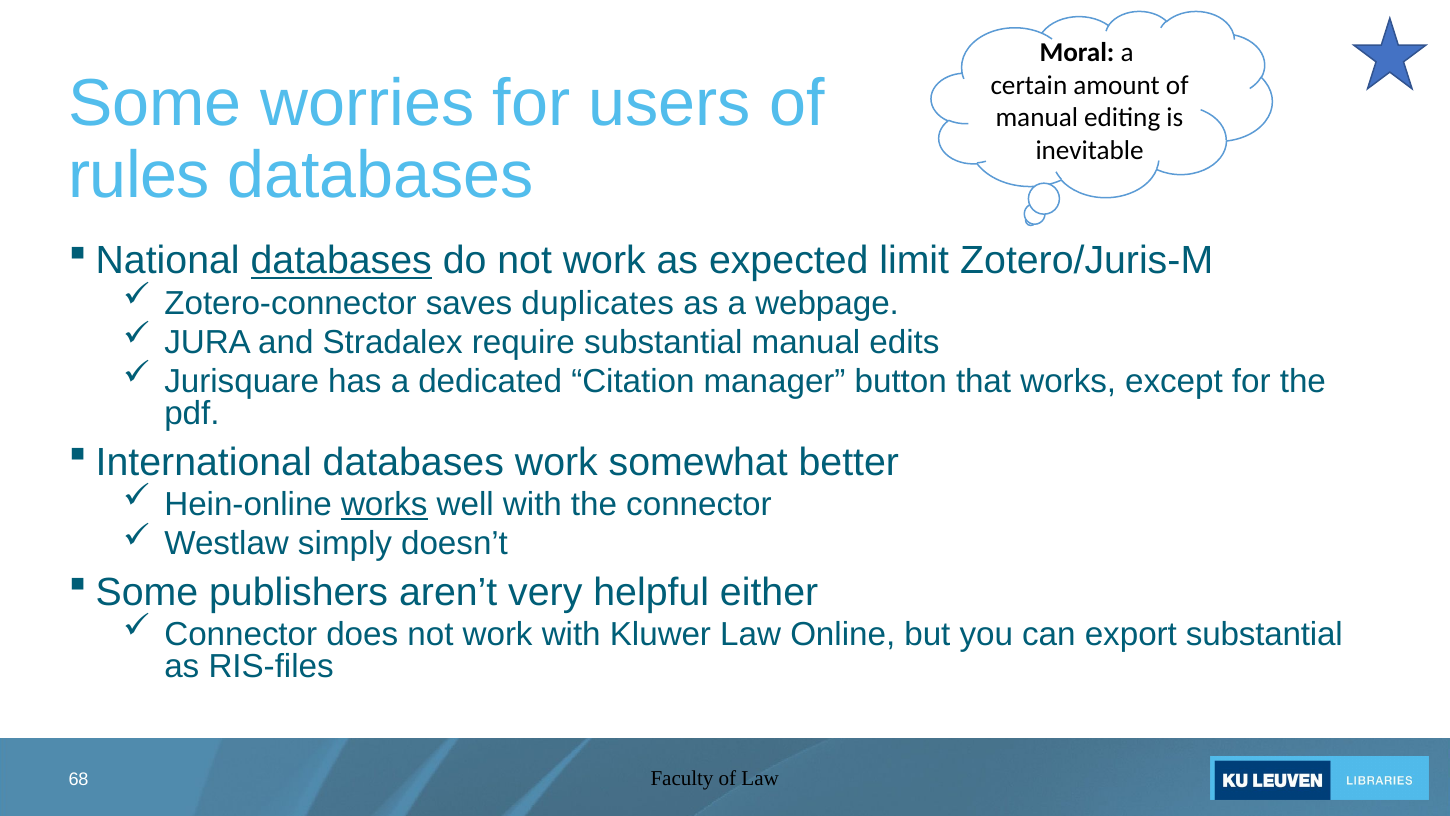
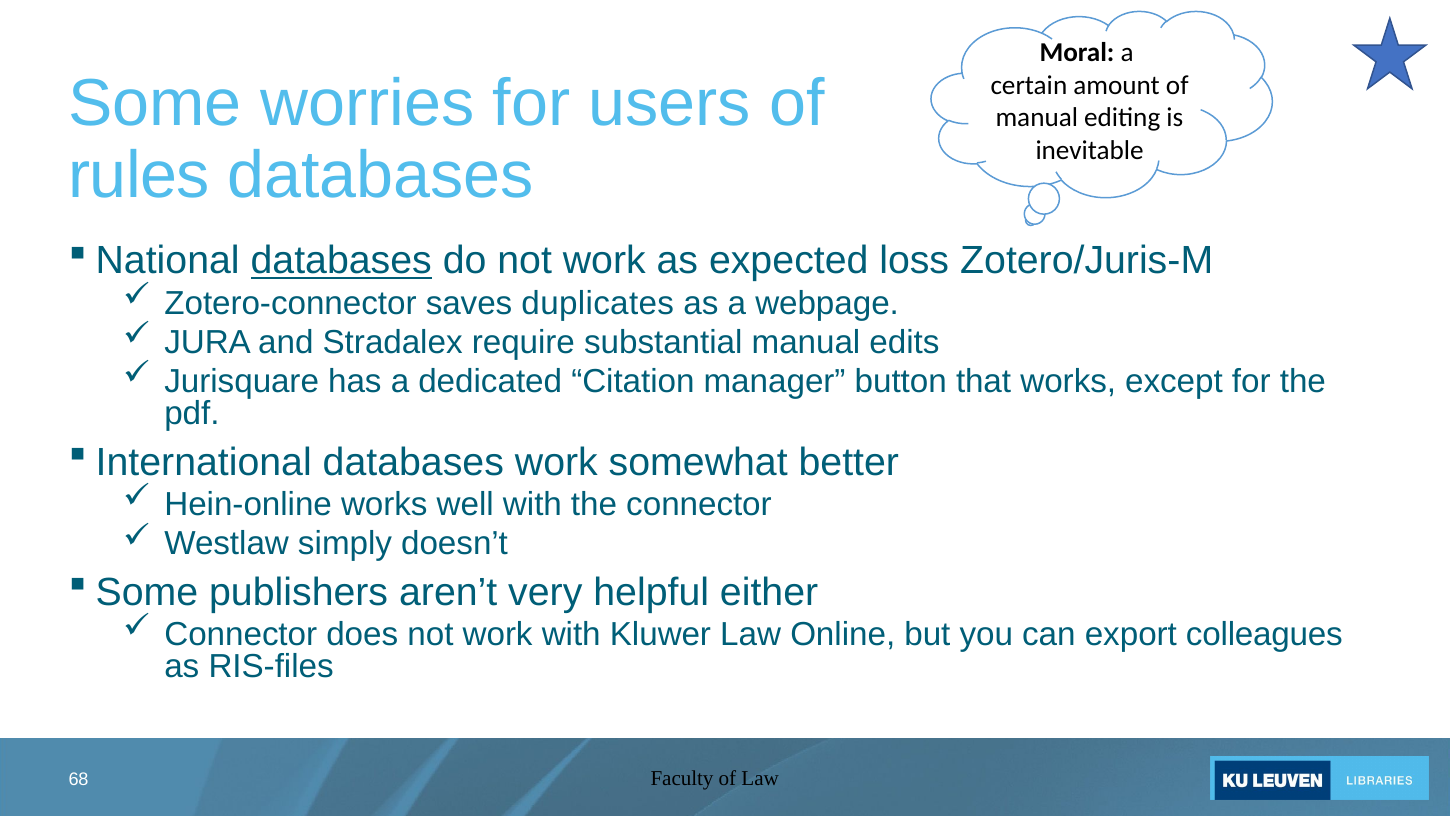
limit: limit -> loss
works at (384, 504) underline: present -> none
export substantial: substantial -> colleagues
